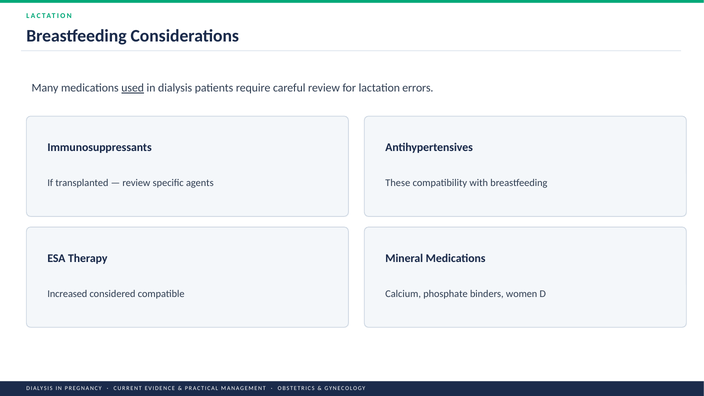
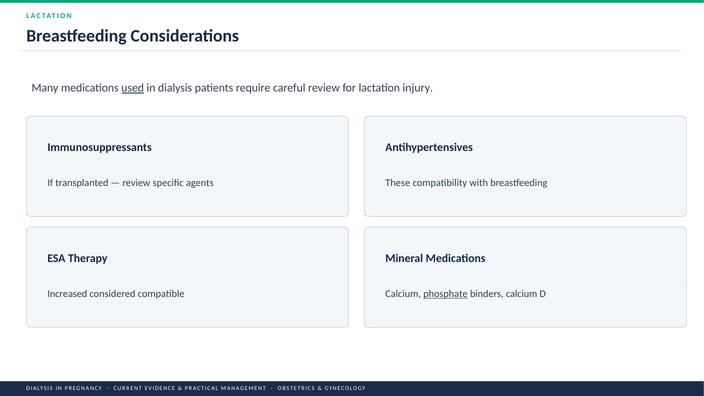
errors: errors -> injury
phosphate underline: none -> present
binders women: women -> calcium
